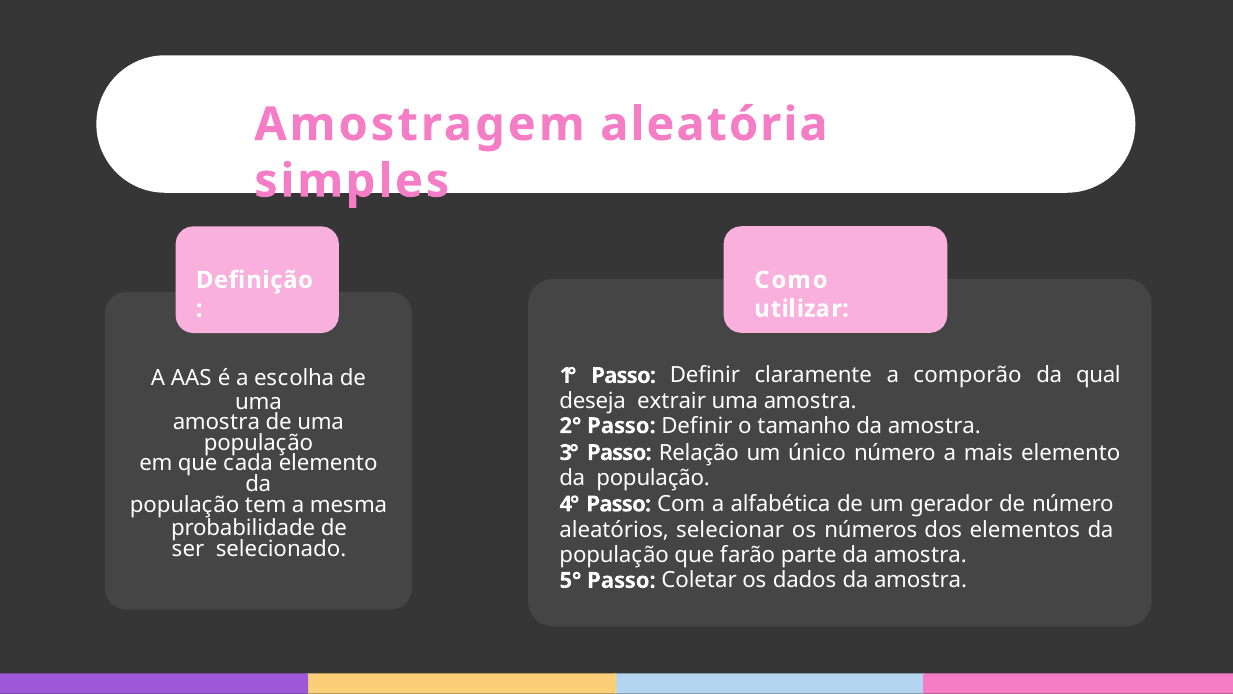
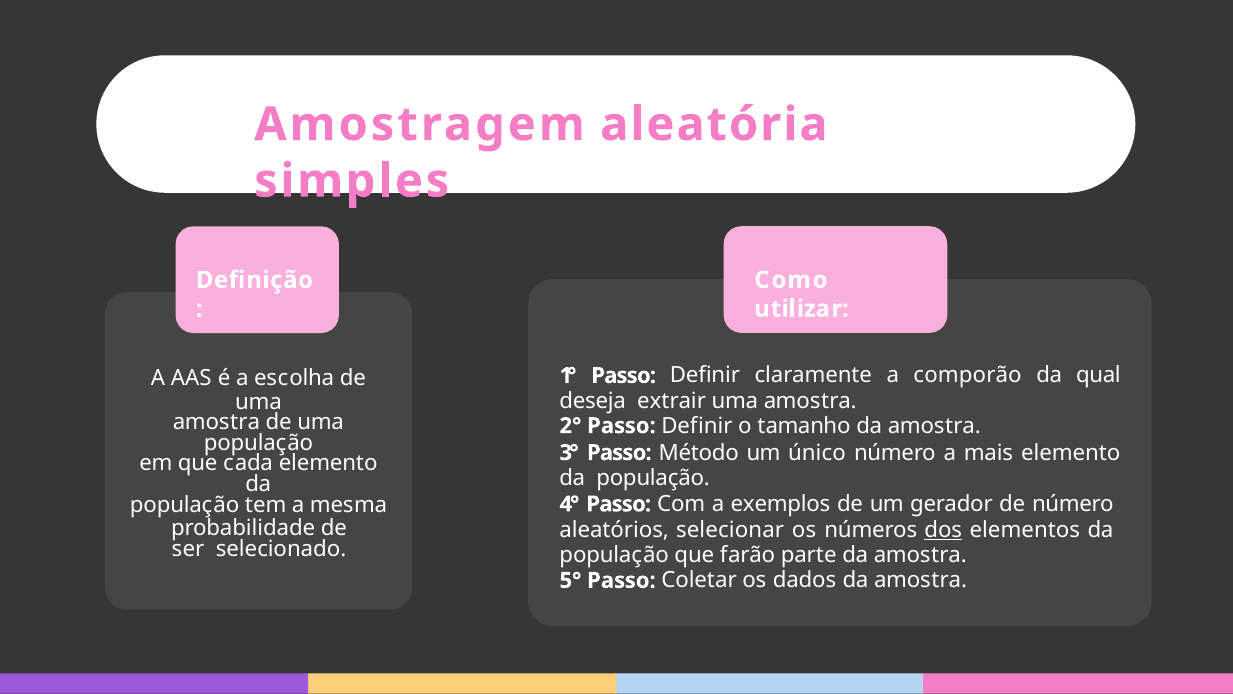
Relação: Relação -> Método
alfabética: alfabética -> exemplos
dos underline: none -> present
